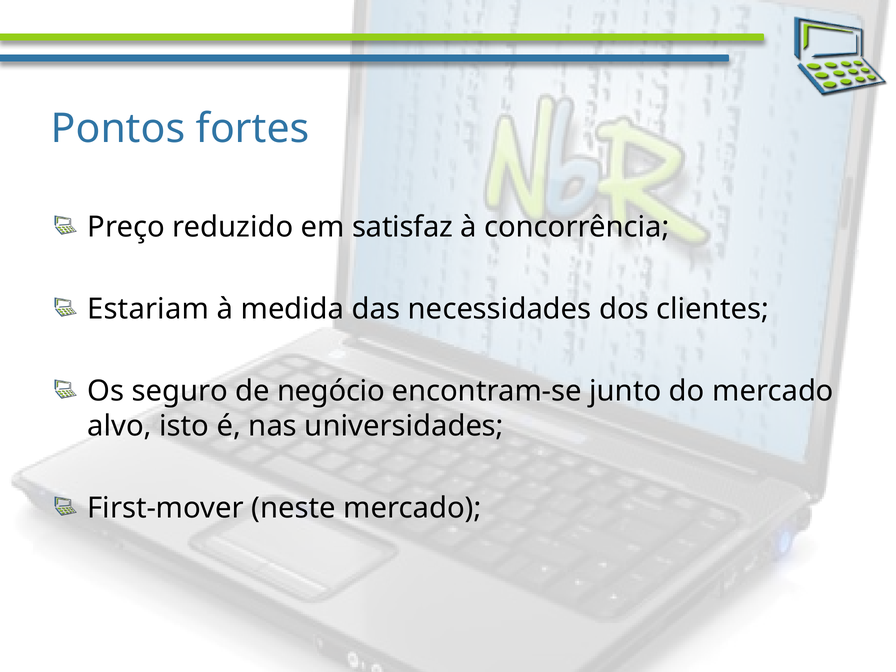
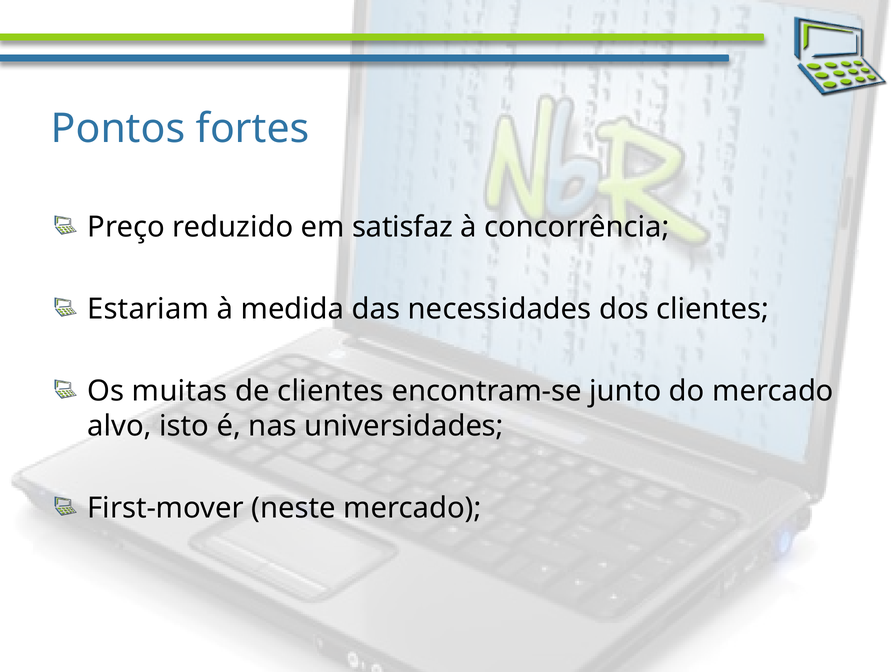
seguro: seguro -> muitas
de negócio: negócio -> clientes
